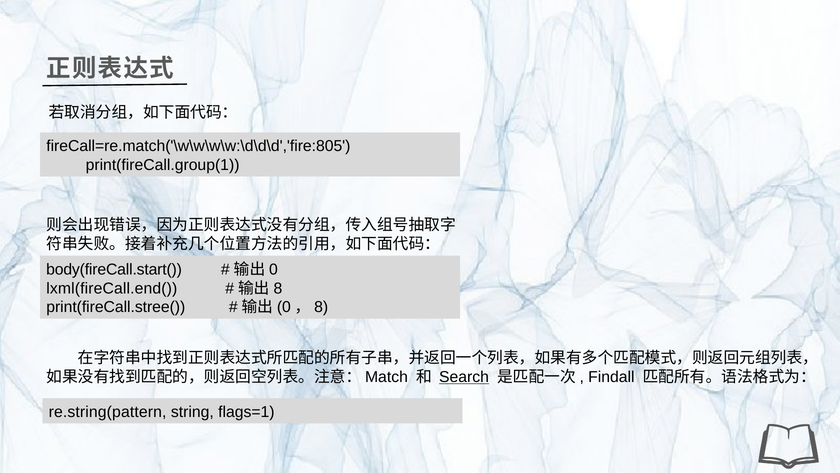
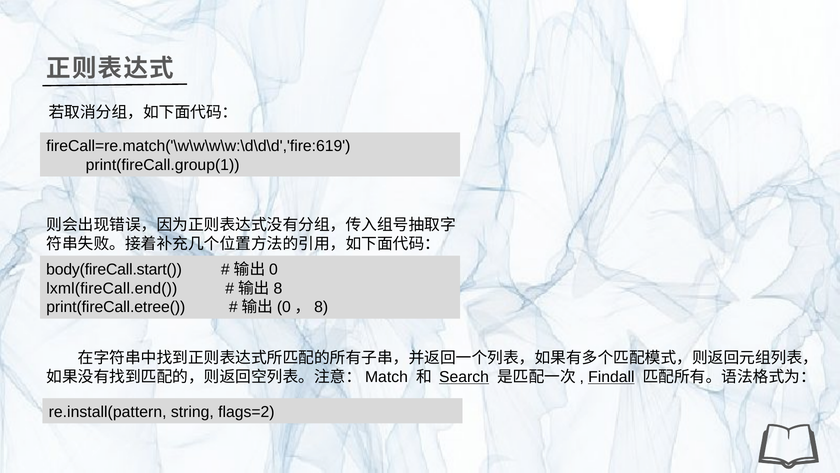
fireCall=re.match('\w\w\w\w:\d\d\d','fire:805: fireCall=re.match('\w\w\w\w:\d\d\d','fire:805 -> fireCall=re.match('\w\w\w\w:\d\d\d','fire:619
print(fireCall.stree(: print(fireCall.stree( -> print(fireCall.etree(
Findall underline: none -> present
re.string(pattern: re.string(pattern -> re.install(pattern
flags=1: flags=1 -> flags=2
